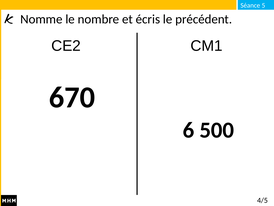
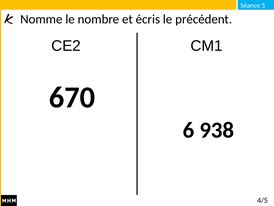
500: 500 -> 938
